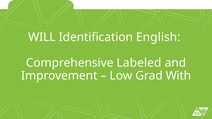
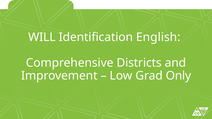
Labeled: Labeled -> Districts
With: With -> Only
